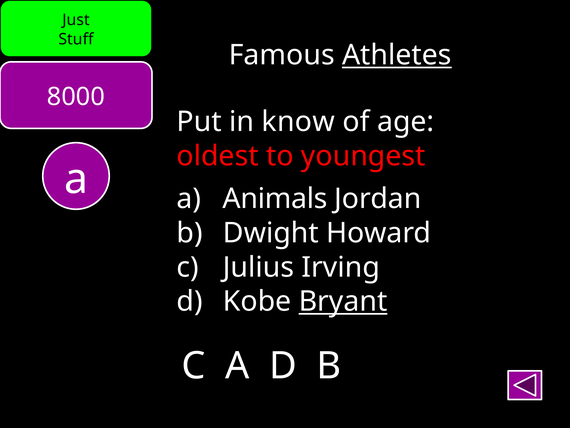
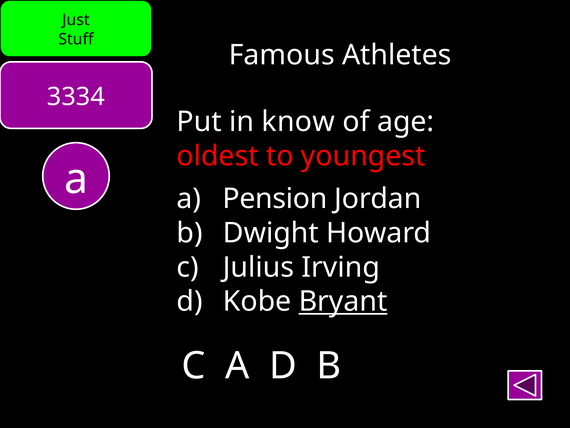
Athletes underline: present -> none
8000: 8000 -> 3334
Animals: Animals -> Pension
